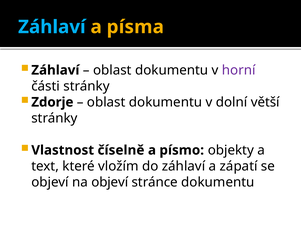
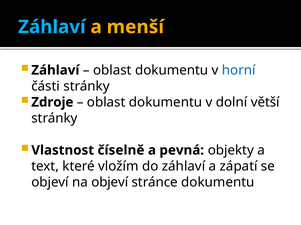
písma: písma -> menší
horní colour: purple -> blue
Zdorje: Zdorje -> Zdroje
písmo: písmo -> pevná
